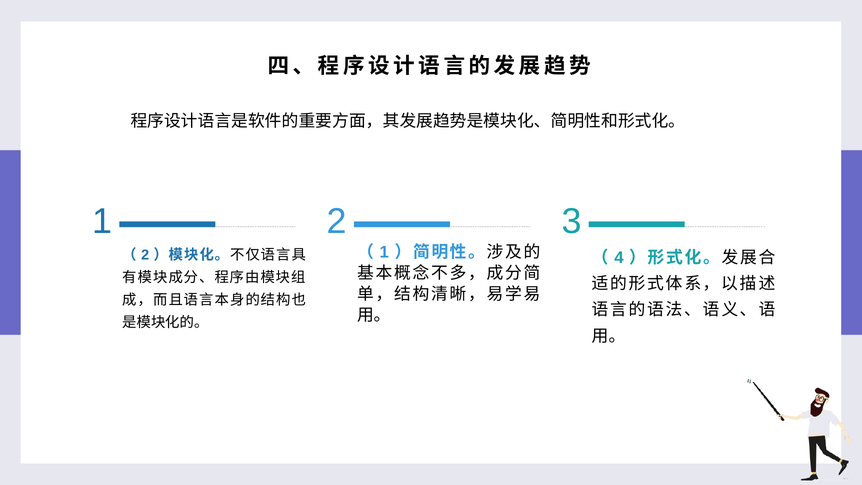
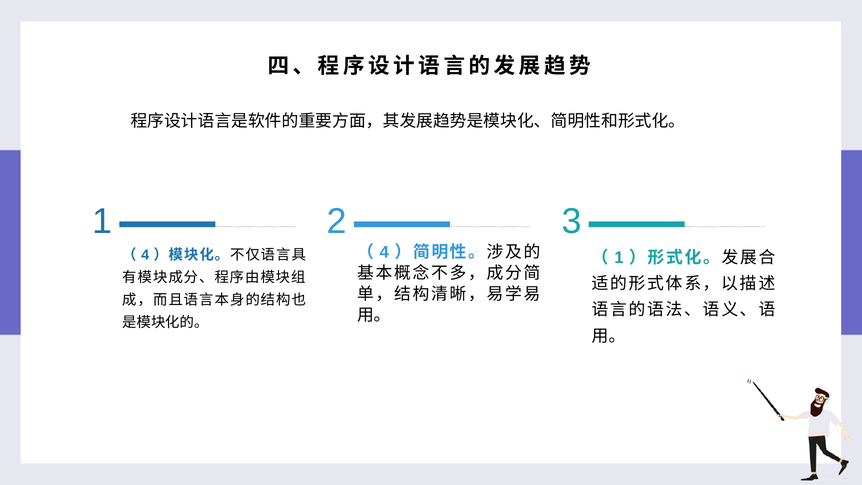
1 at (384, 252): 1 -> 4
2 at (145, 255): 2 -> 4
4 at (619, 258): 4 -> 1
